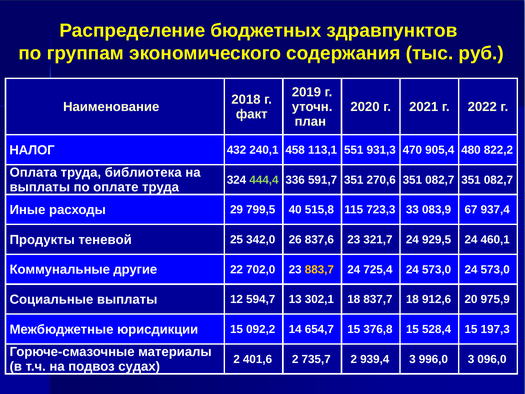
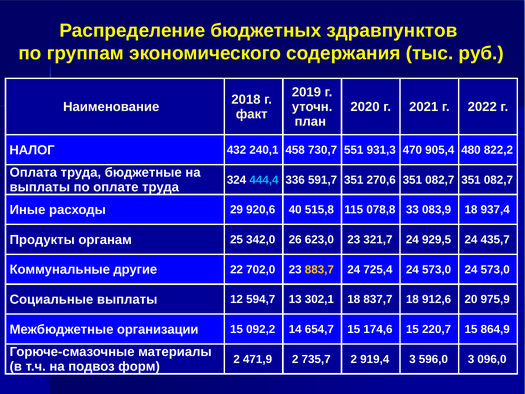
113,1: 113,1 -> 730,7
библиотека: библиотека -> бюджетные
444,4 colour: light green -> light blue
799,5: 799,5 -> 920,6
723,3: 723,3 -> 078,8
083,9 67: 67 -> 18
теневой: теневой -> органам
837,6: 837,6 -> 623,0
460,1: 460,1 -> 435,7
юрисдикции: юрисдикции -> организации
376,8: 376,8 -> 174,6
528,4: 528,4 -> 220,7
197,3: 197,3 -> 864,9
401,6: 401,6 -> 471,9
939,4: 939,4 -> 919,4
996,0: 996,0 -> 596,0
судах: судах -> форм
